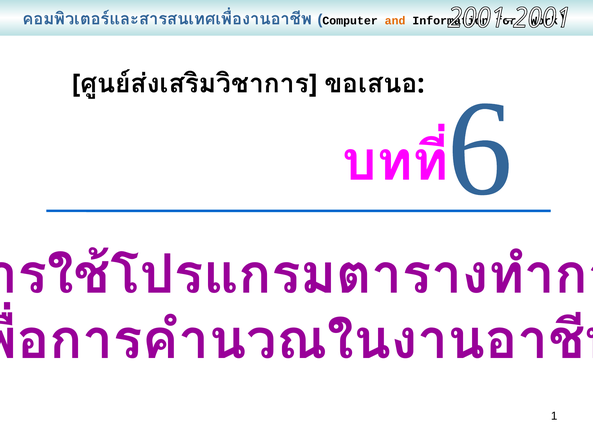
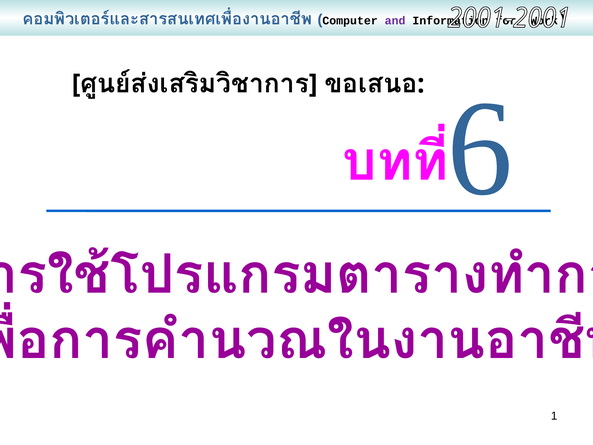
and colour: orange -> purple
